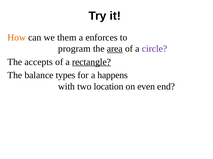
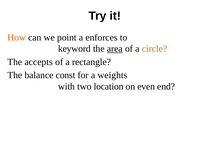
them: them -> point
program: program -> keyword
circle colour: purple -> orange
rectangle underline: present -> none
types: types -> const
happens: happens -> weights
